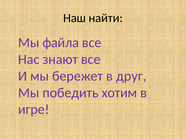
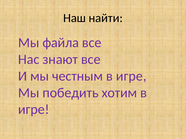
бережет: бережет -> честным
друг at (131, 76): друг -> игре
